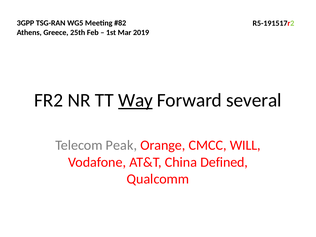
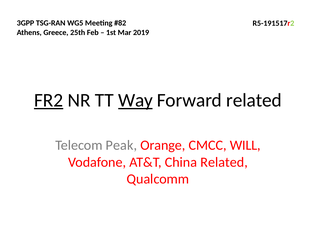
FR2 underline: none -> present
Forward several: several -> related
China Defined: Defined -> Related
